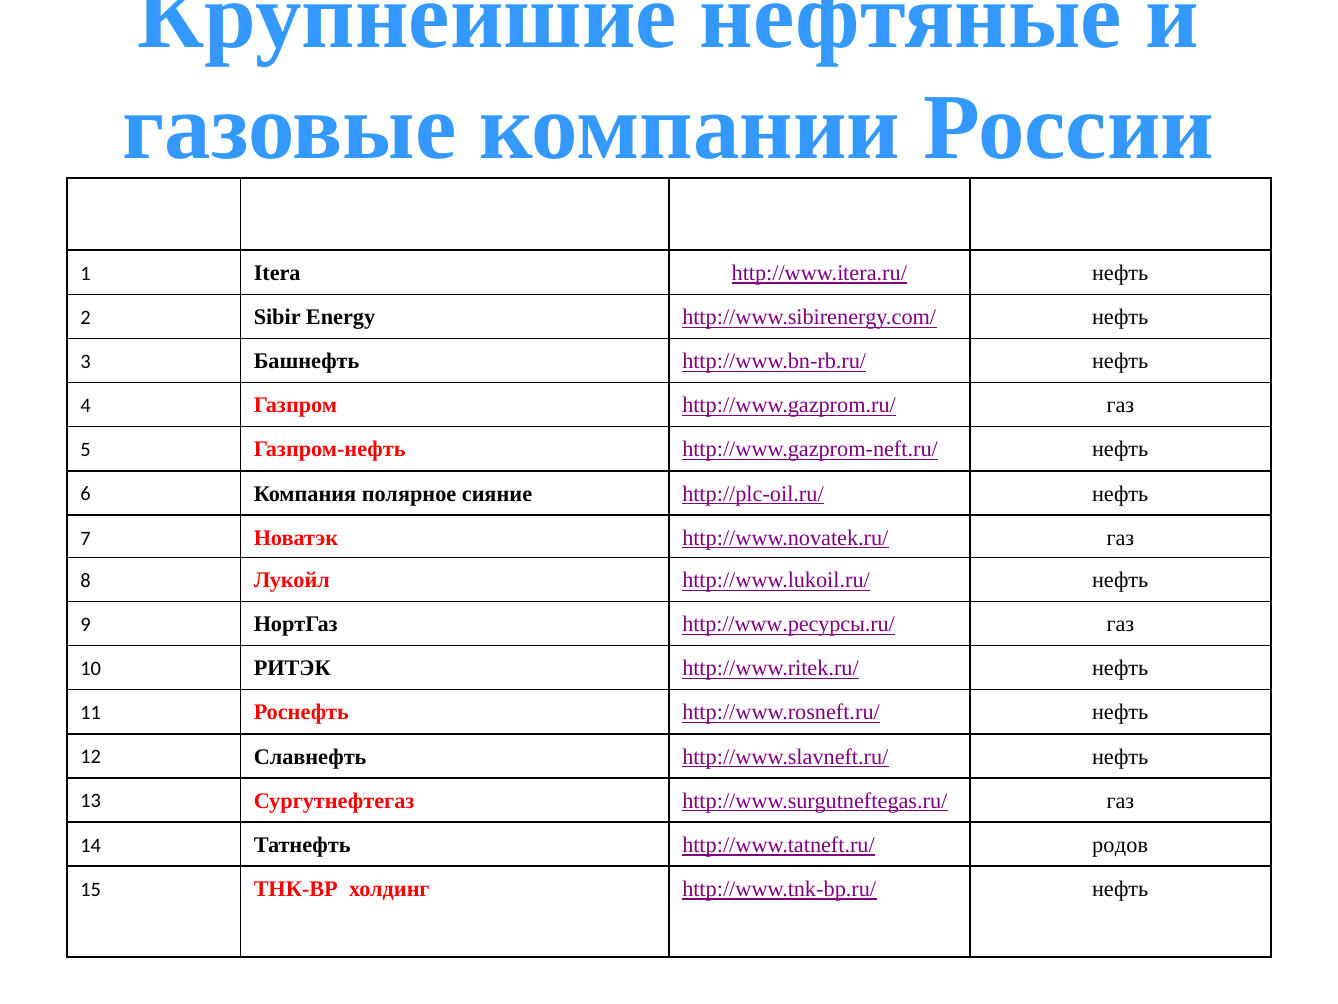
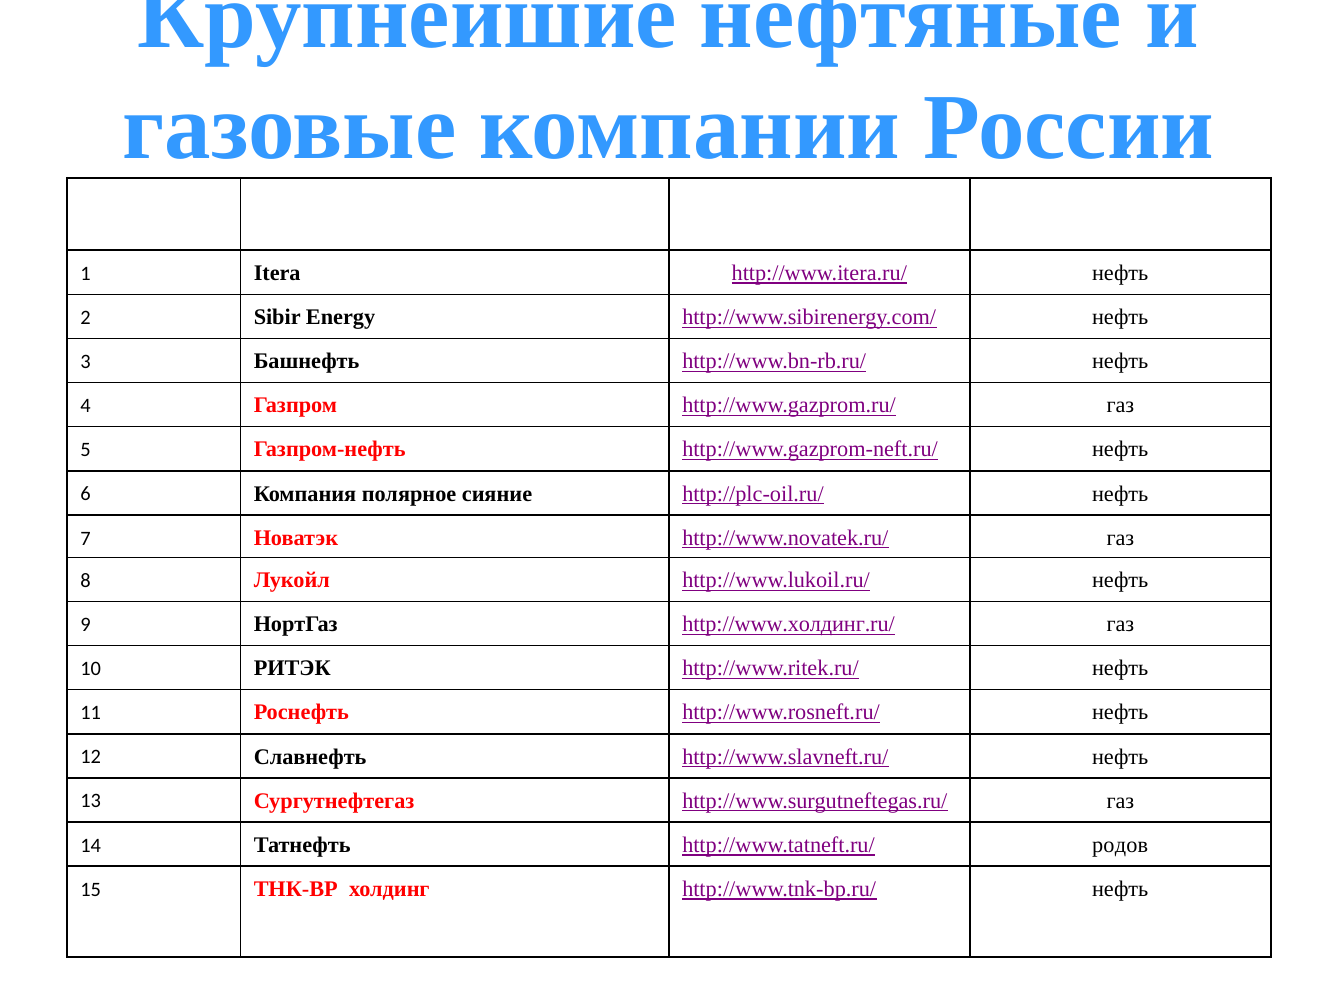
http://www.ресурсы.ru/: http://www.ресурсы.ru/ -> http://www.холдинг.ru/
